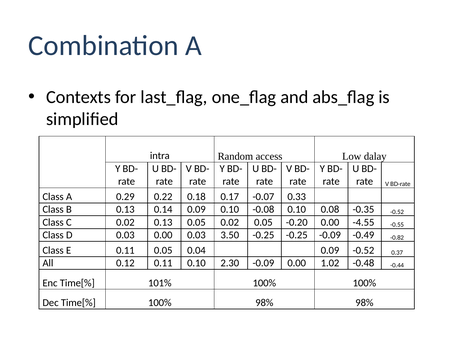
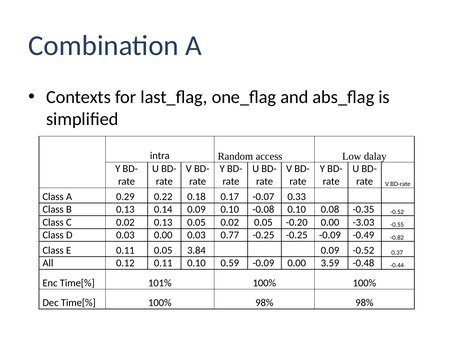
-4.55: -4.55 -> -3.03
3.50: 3.50 -> 0.77
0.04: 0.04 -> 3.84
2.30: 2.30 -> 0.59
1.02: 1.02 -> 3.59
